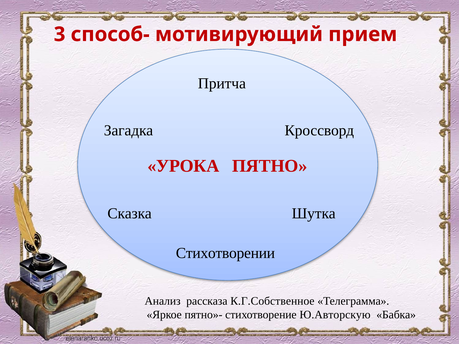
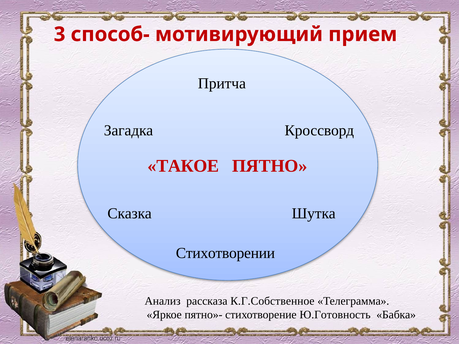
УРОКА: УРОКА -> ТАКОЕ
Ю.Авторскую: Ю.Авторскую -> Ю.Готовность
